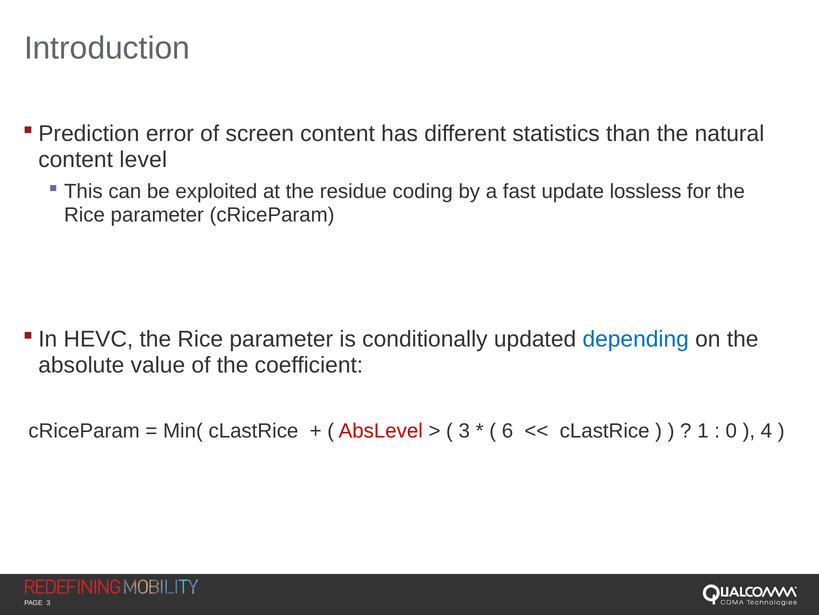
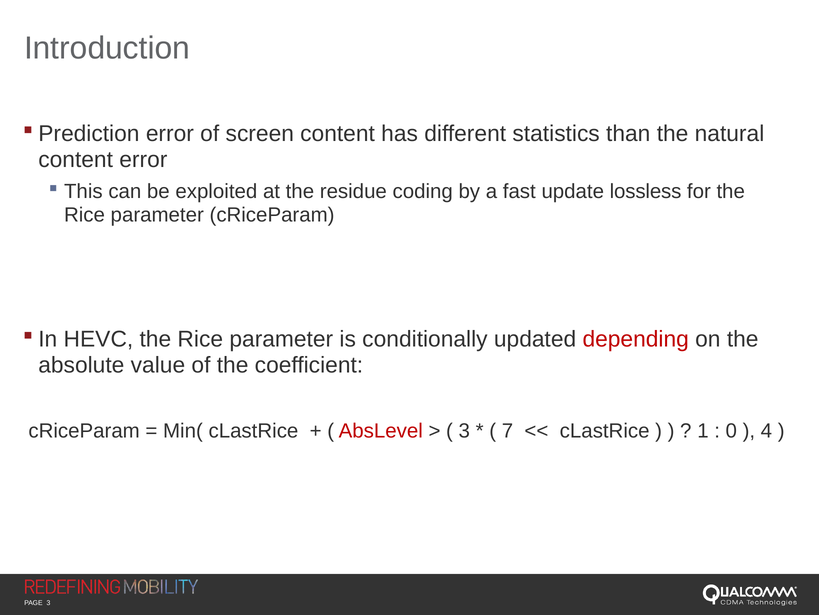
content level: level -> error
depending colour: blue -> red
6: 6 -> 7
